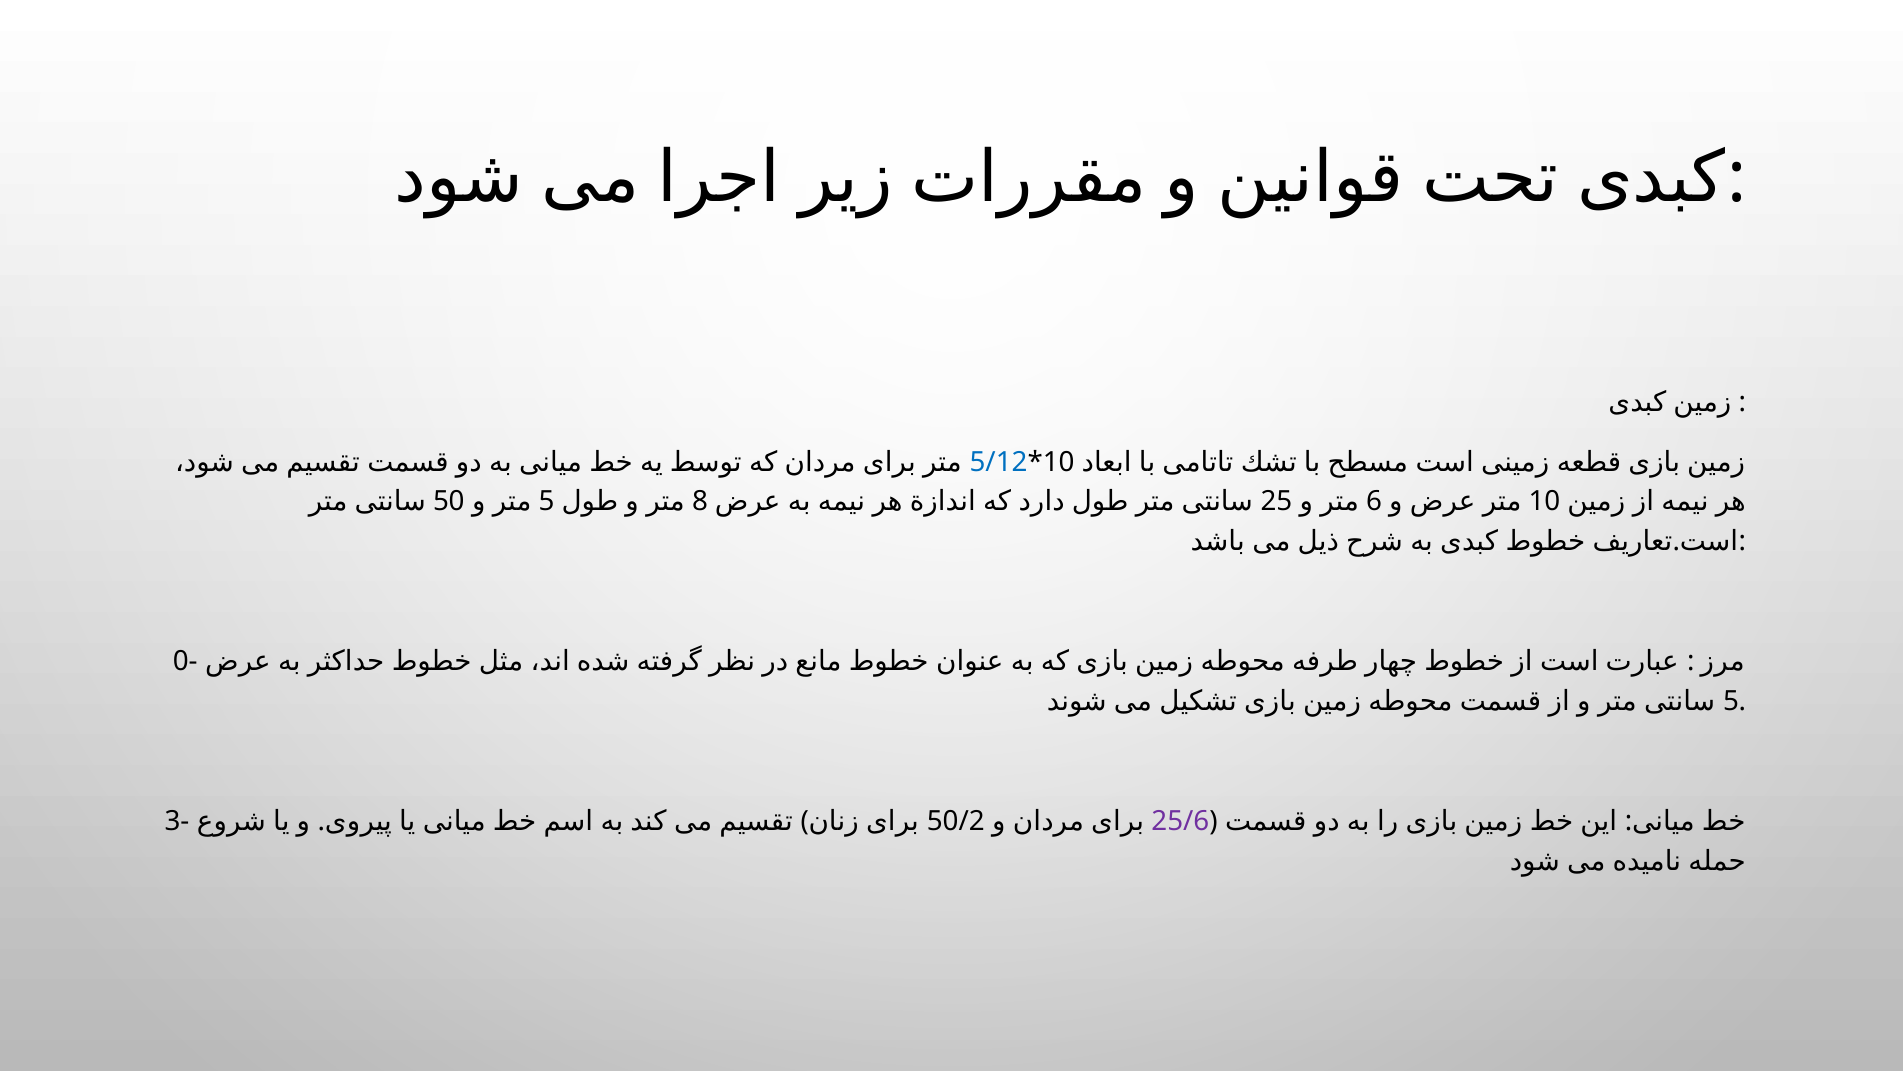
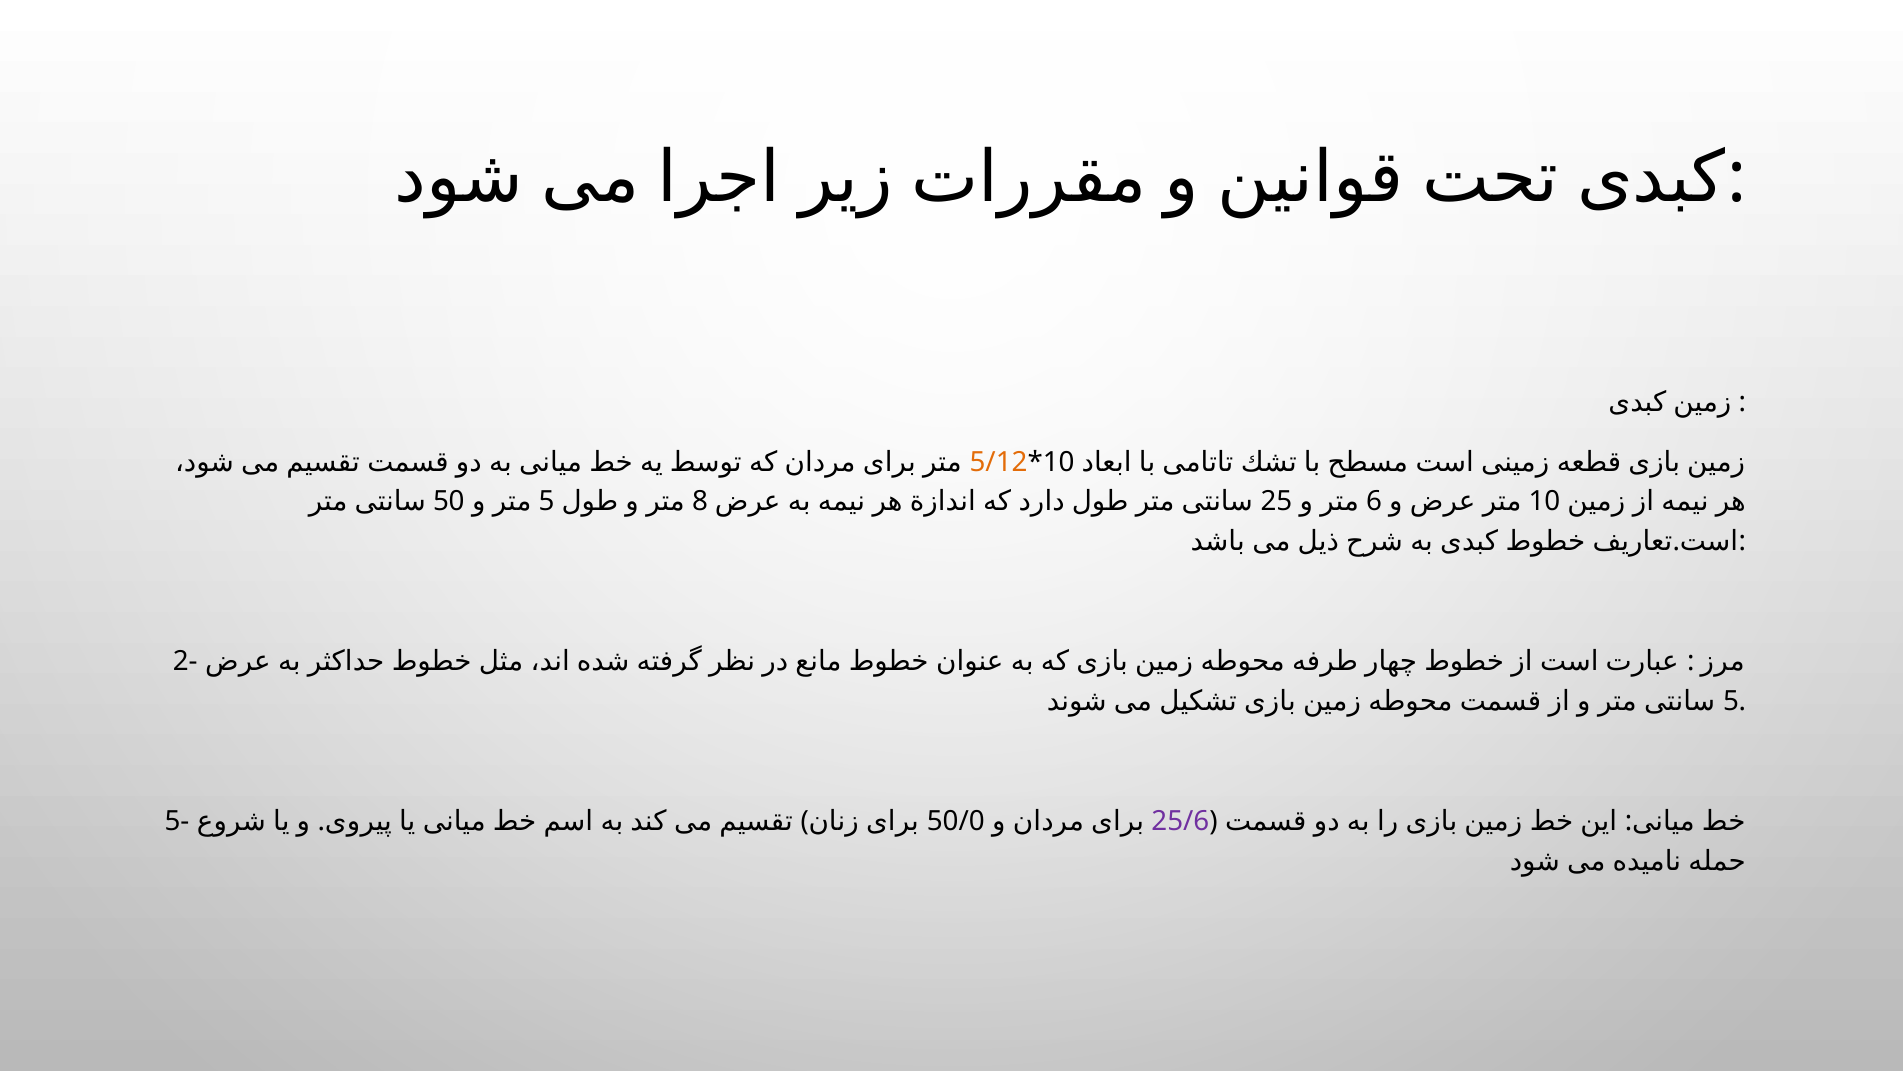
5/12 colour: blue -> orange
0-: 0- -> 2-
3-: 3- -> 5-
50/2: 50/2 -> 50/0
